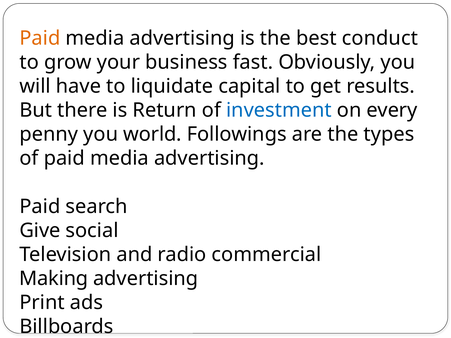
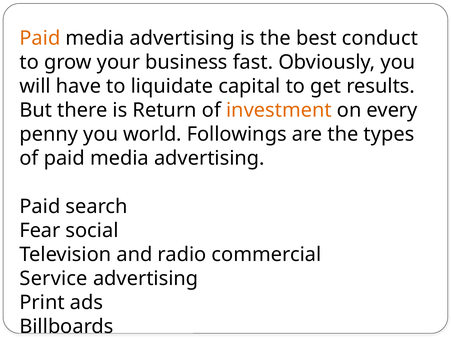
investment colour: blue -> orange
Give: Give -> Fear
Making: Making -> Service
